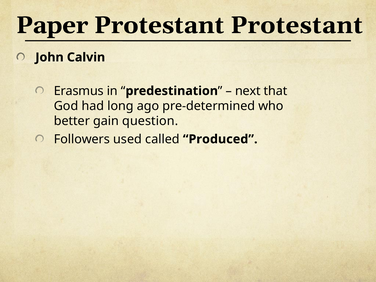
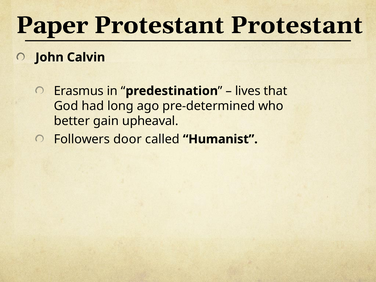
next: next -> lives
question: question -> upheaval
used: used -> door
Produced: Produced -> Humanist
